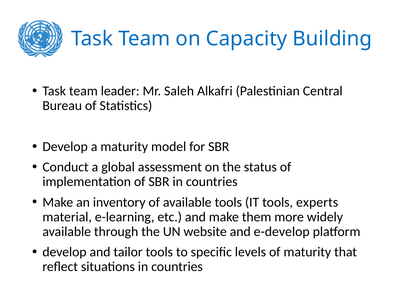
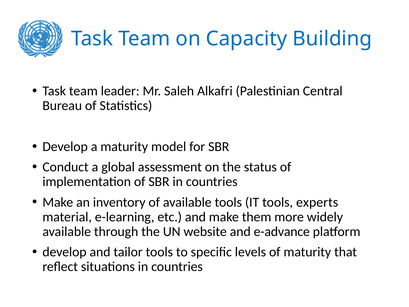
e-develop: e-develop -> e-advance
